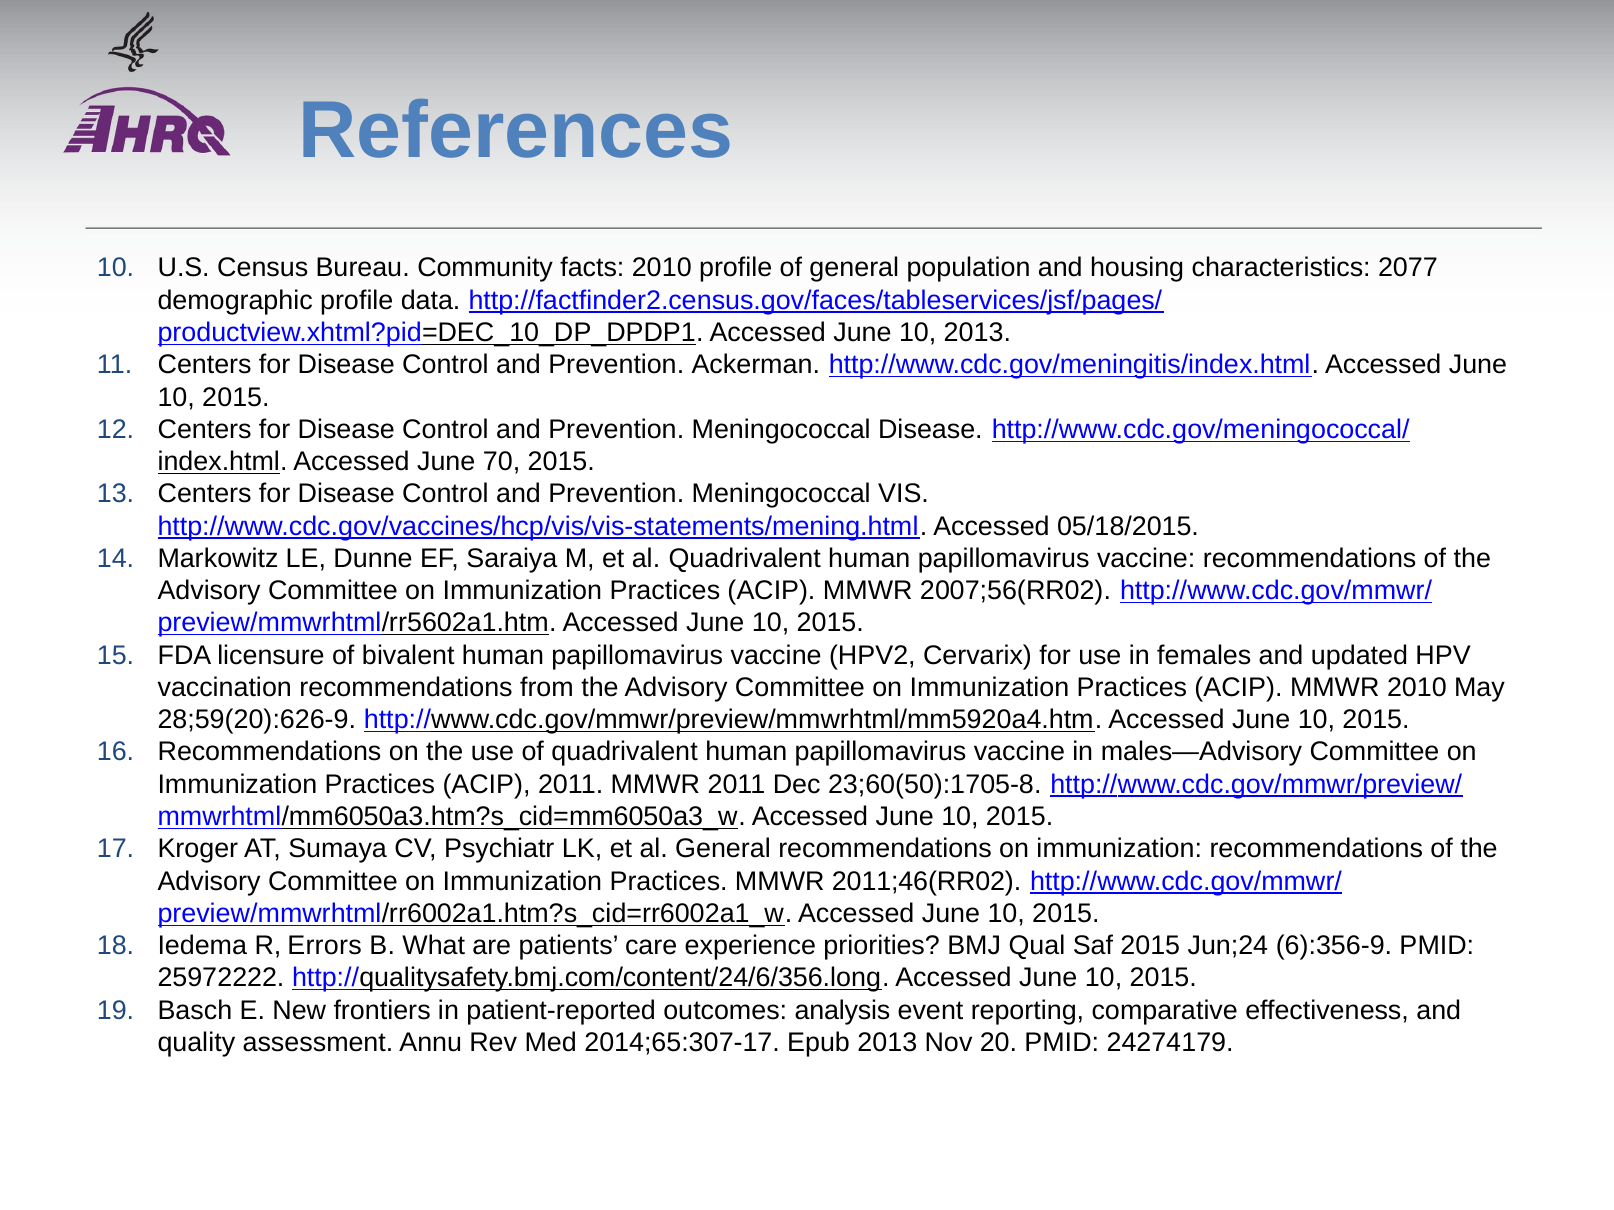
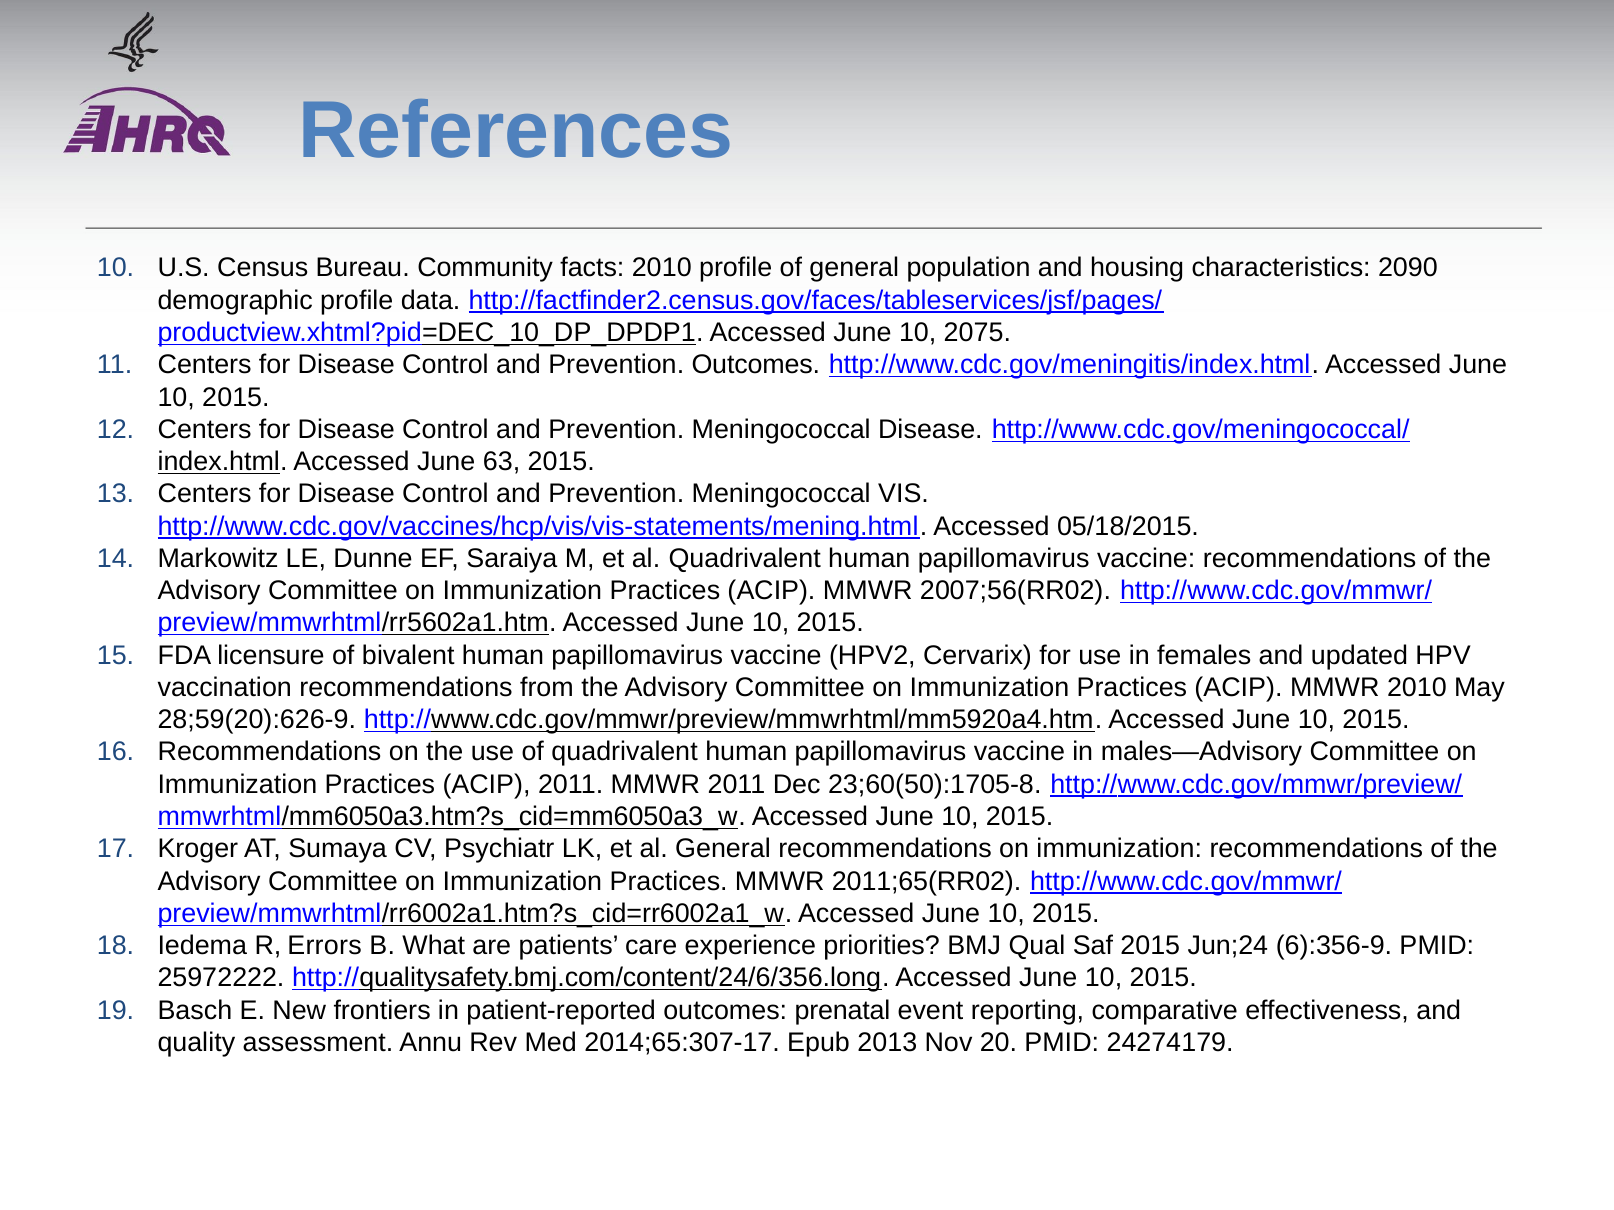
2077: 2077 -> 2090
10 2013: 2013 -> 2075
Prevention Ackerman: Ackerman -> Outcomes
70: 70 -> 63
2011;46(RR02: 2011;46(RR02 -> 2011;65(RR02
analysis: analysis -> prenatal
